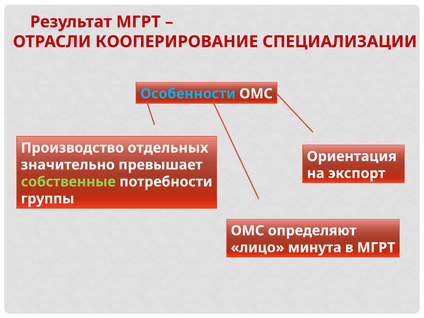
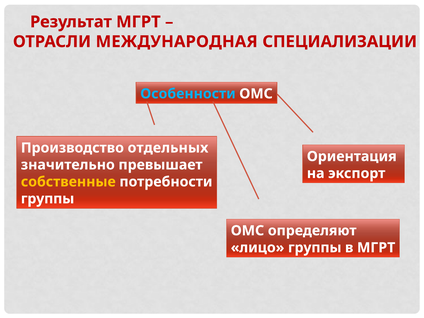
КООПЕРИРОВАНИЕ: КООПЕРИРОВАНИЕ -> МЕЖДУНАРОДНАЯ
собственные colour: light green -> yellow
лицо минута: минута -> группы
